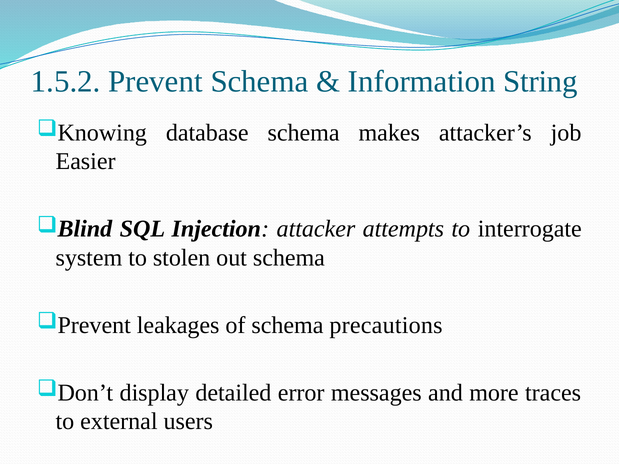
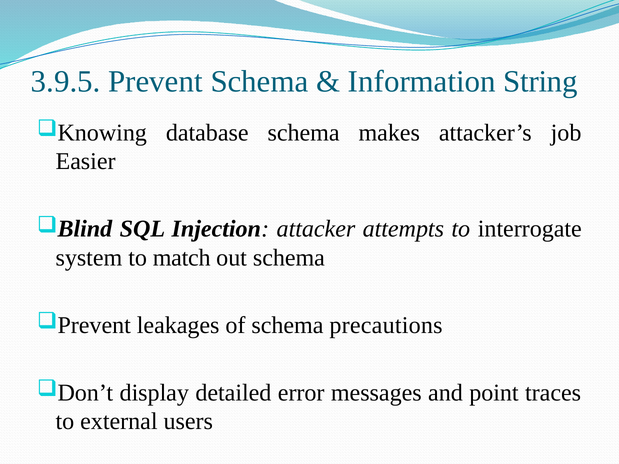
1.5.2: 1.5.2 -> 3.9.5
stolen: stolen -> match
more: more -> point
